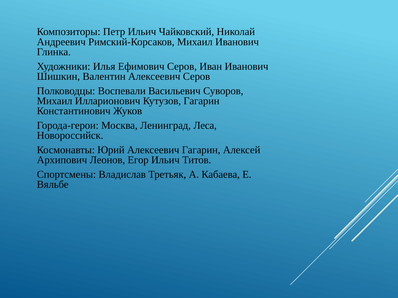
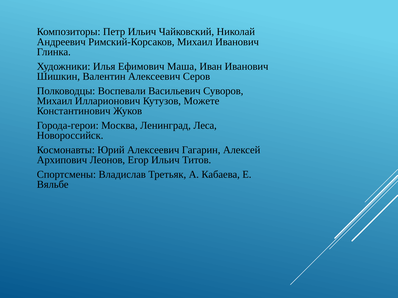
Ефимович Серов: Серов -> Маша
Кутузов Гагарин: Гагарин -> Можете
